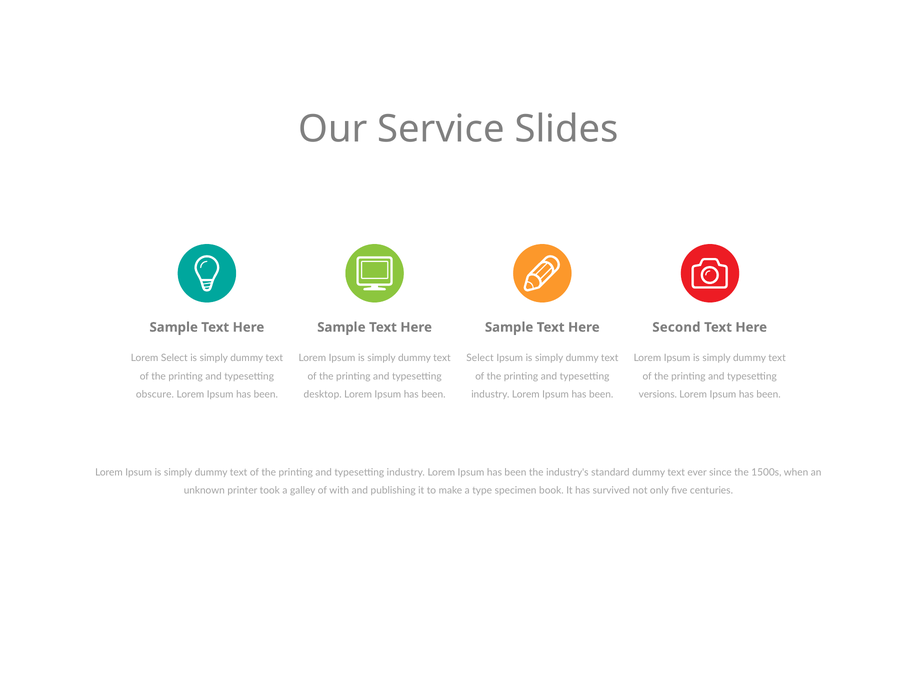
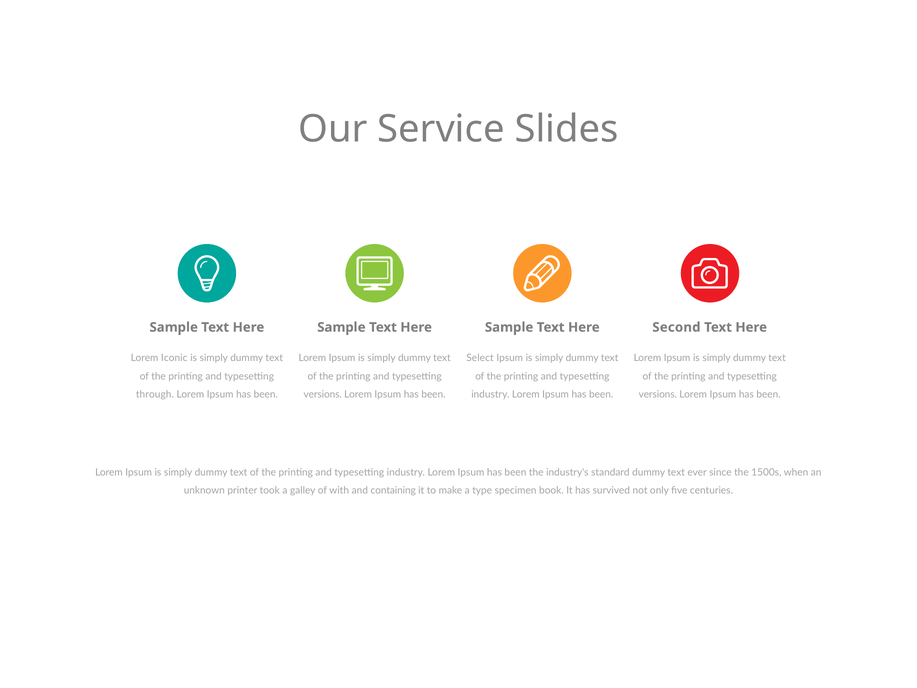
Lorem Select: Select -> Iconic
obscure: obscure -> through
desktop at (323, 394): desktop -> versions
publishing: publishing -> containing
